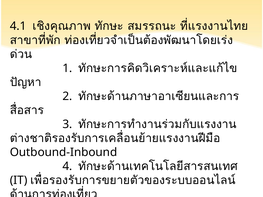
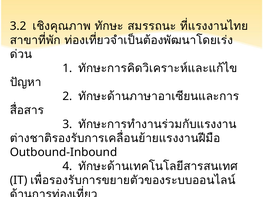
4.1: 4.1 -> 3.2
